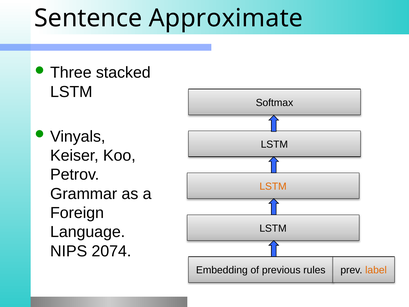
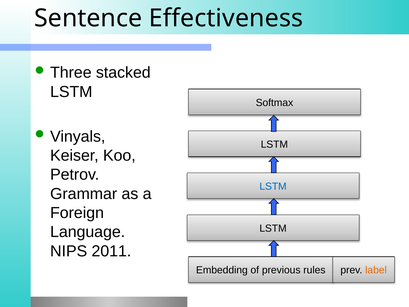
Approximate: Approximate -> Effectiveness
LSTM at (273, 186) colour: orange -> blue
2074: 2074 -> 2011
